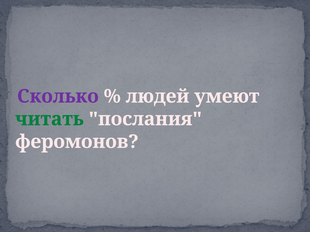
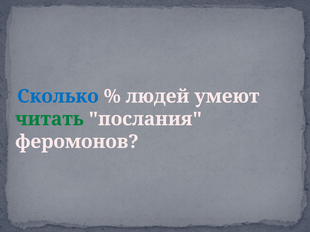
Сколько colour: purple -> blue
